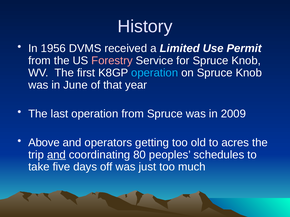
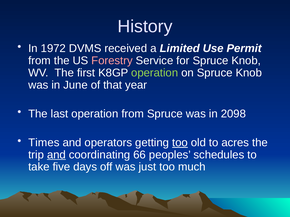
1956: 1956 -> 1972
operation at (155, 73) colour: light blue -> light green
2009: 2009 -> 2098
Above: Above -> Times
too at (180, 143) underline: none -> present
80: 80 -> 66
